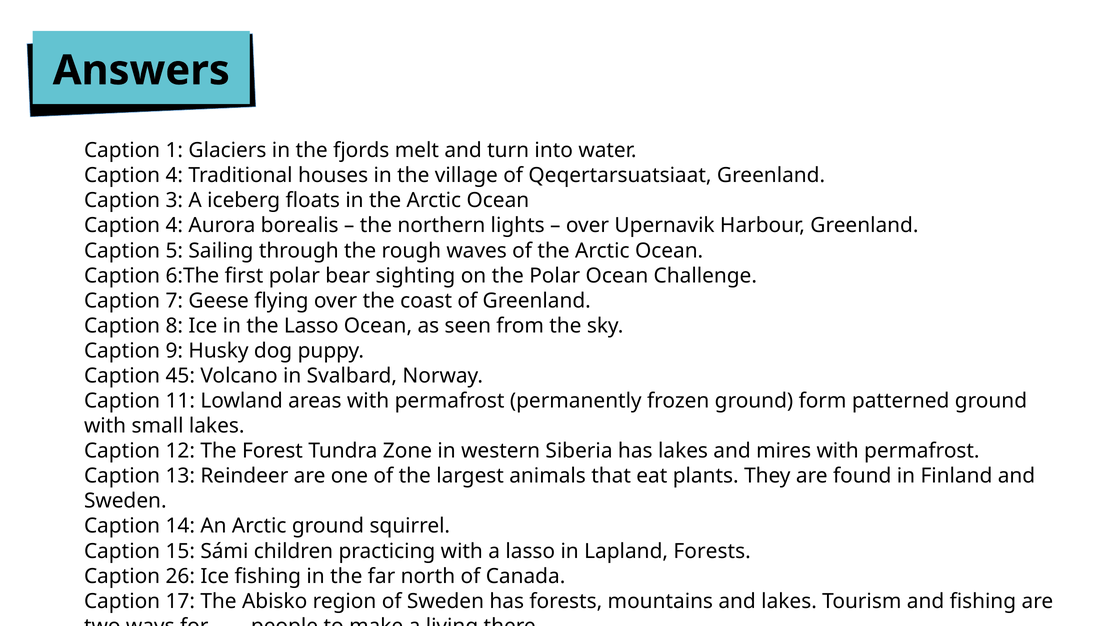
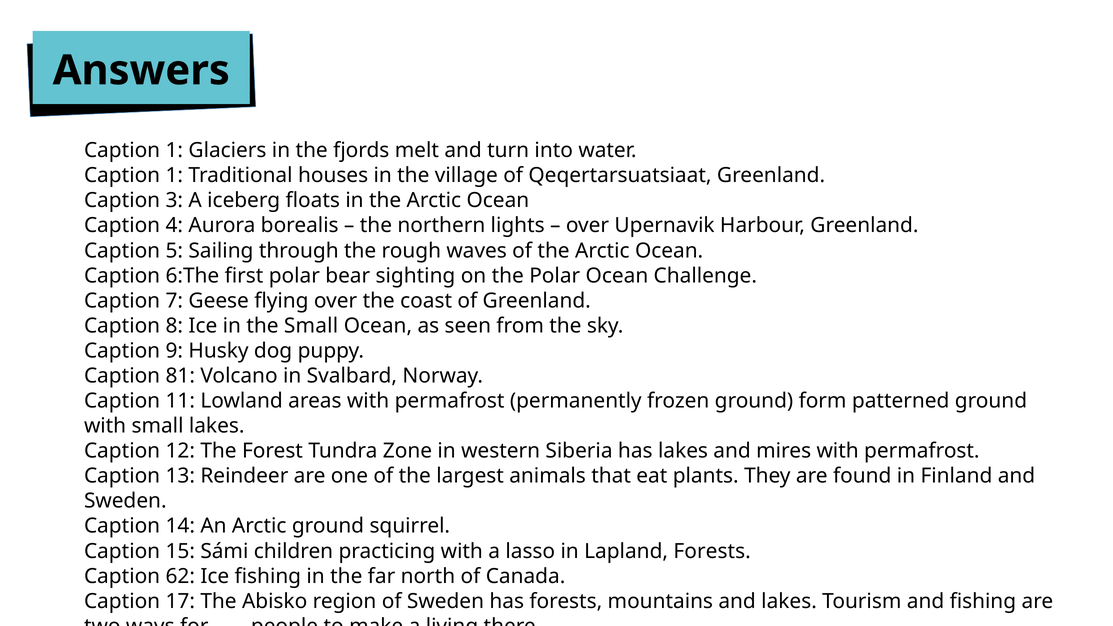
4 at (174, 176): 4 -> 1
the Lasso: Lasso -> Small
45: 45 -> 81
26: 26 -> 62
